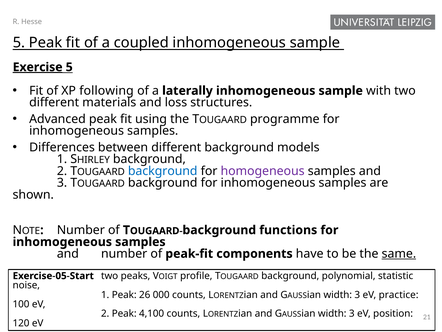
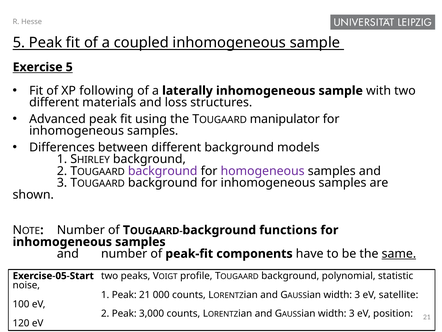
Exercise underline: present -> none
programme: programme -> manipulator
background at (163, 171) colour: blue -> purple
Peak 26: 26 -> 21
practice: practice -> satellite
4,100: 4,100 -> 3,000
